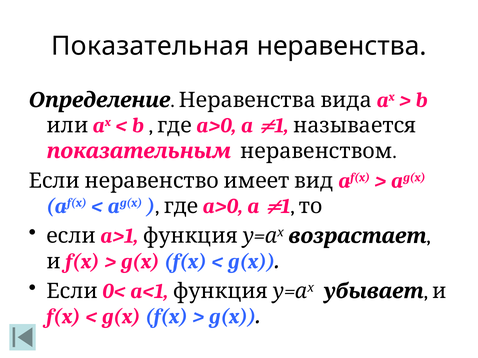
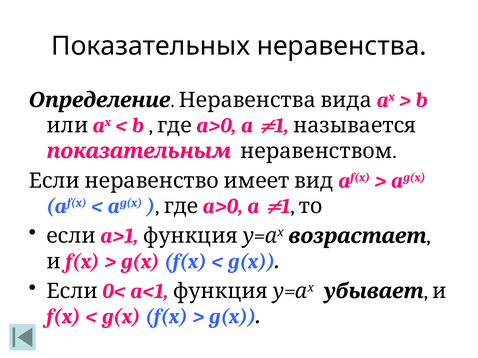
Показательная: Показательная -> Показательных
